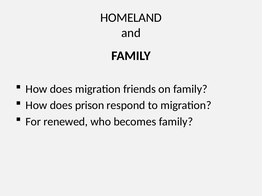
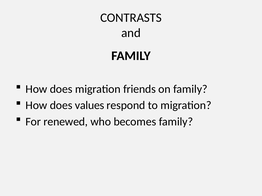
HOMELAND: HOMELAND -> CONTRASTS
prison: prison -> values
